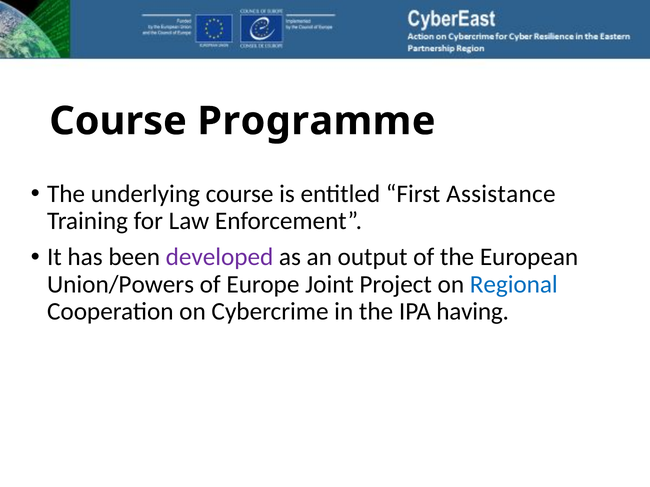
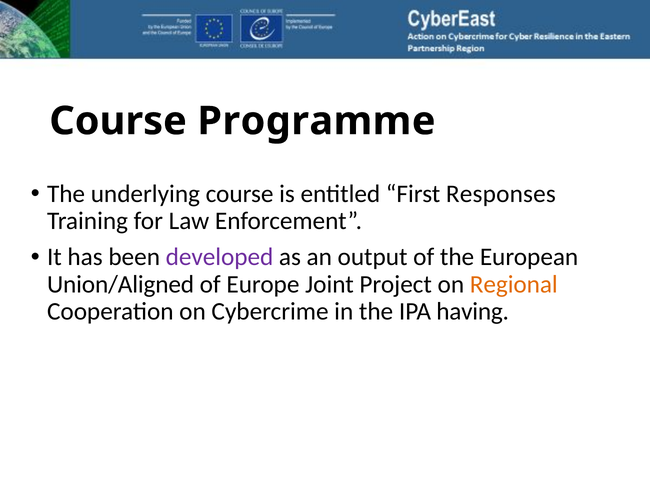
Assistance: Assistance -> Responses
Union/Powers: Union/Powers -> Union/Aligned
Regional colour: blue -> orange
